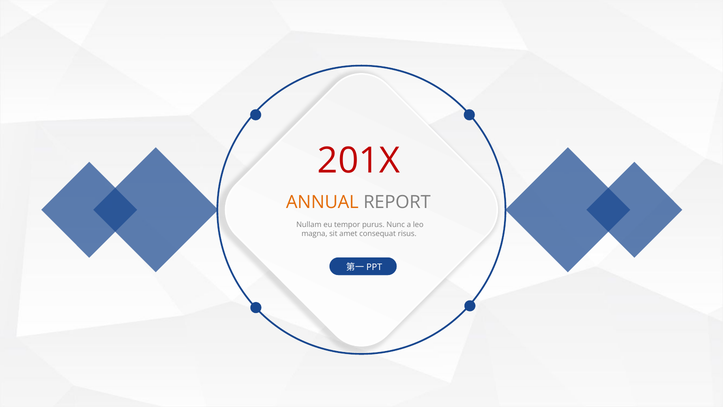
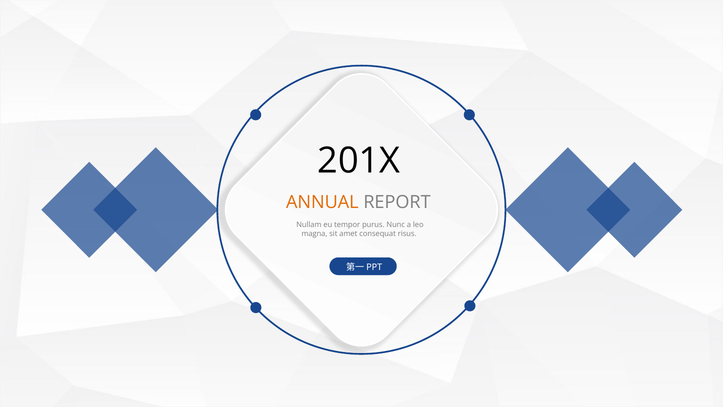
201X colour: red -> black
